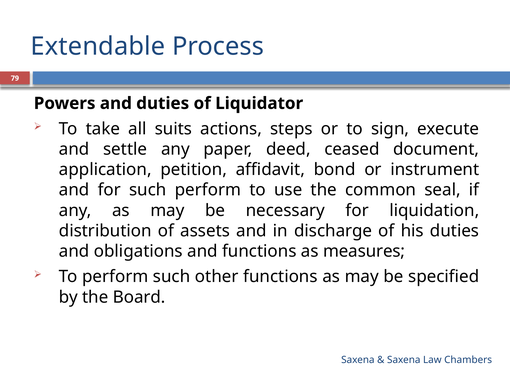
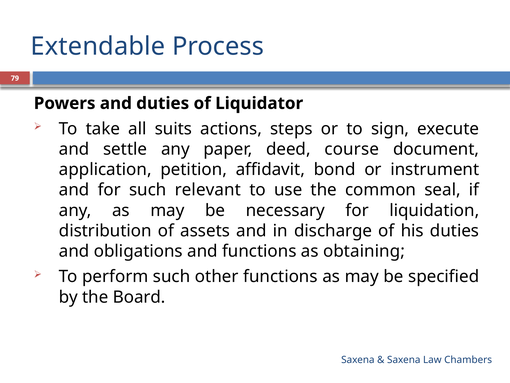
ceased: ceased -> course
such perform: perform -> relevant
measures: measures -> obtaining
